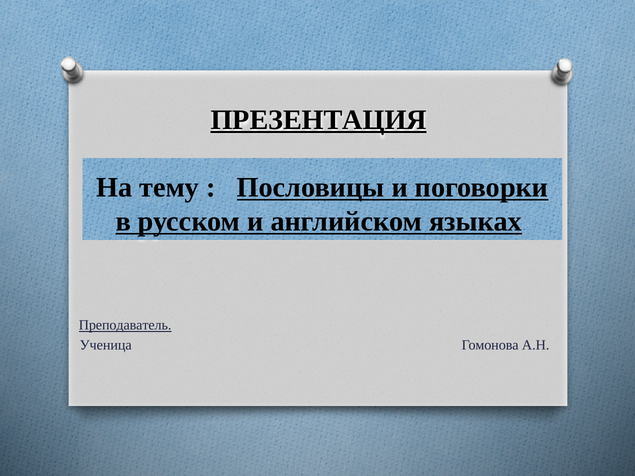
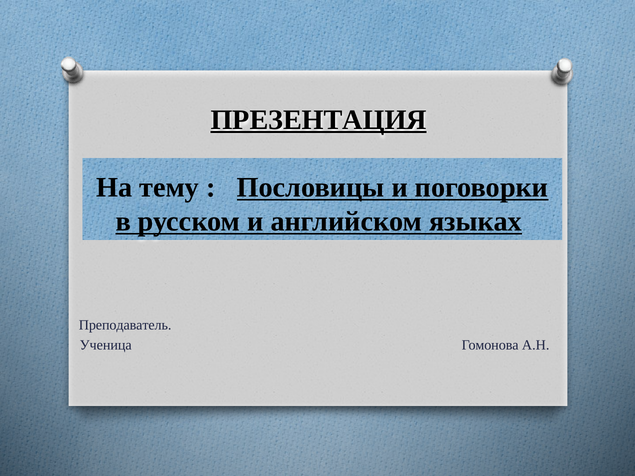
Преподаватель underline: present -> none
